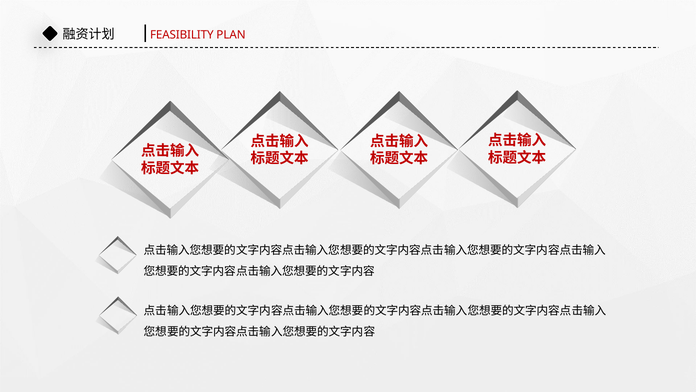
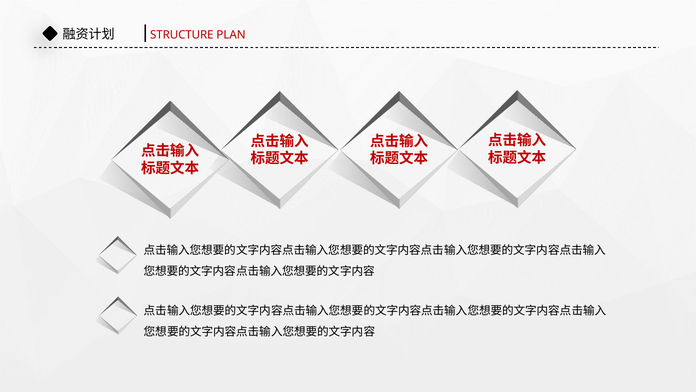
FEASIBILITY: FEASIBILITY -> STRUCTURE
